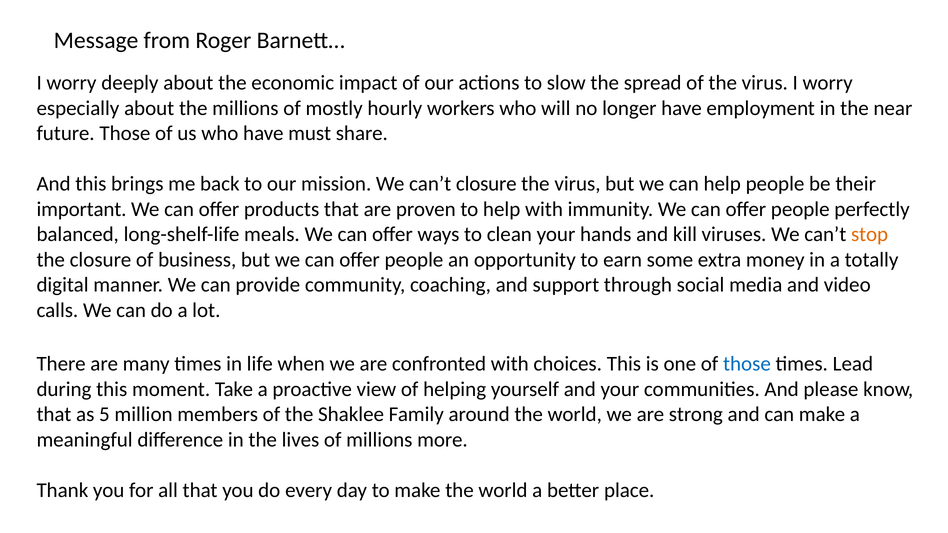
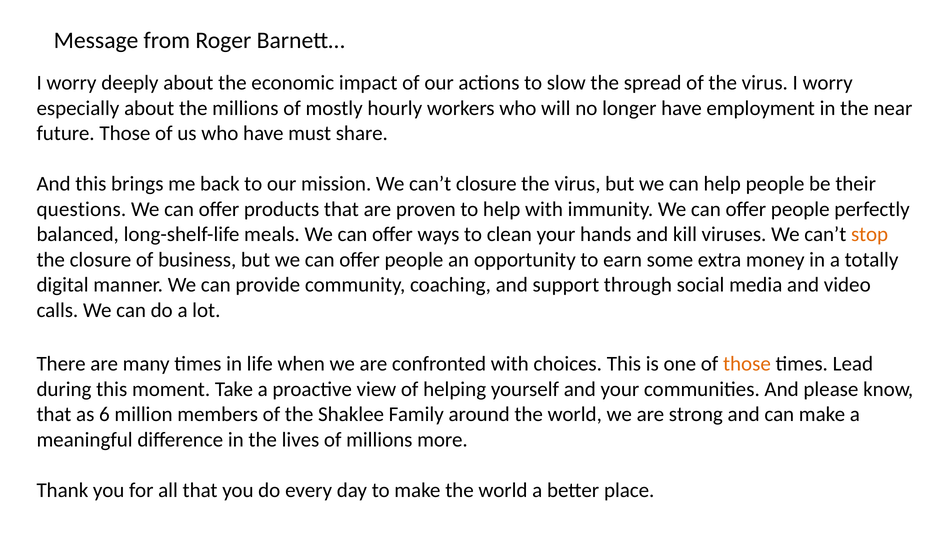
important: important -> questions
those at (747, 364) colour: blue -> orange
5: 5 -> 6
